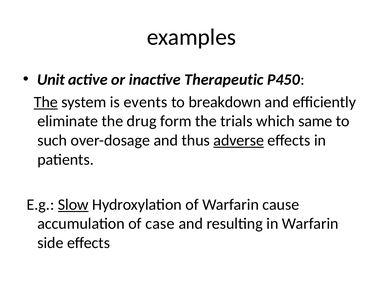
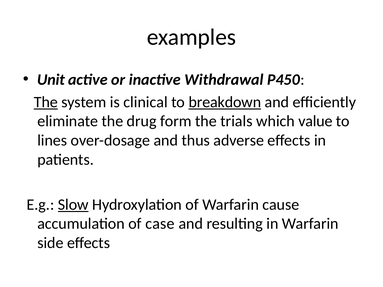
Therapeutic: Therapeutic -> Withdrawal
events: events -> clinical
breakdown underline: none -> present
same: same -> value
such: such -> lines
adverse underline: present -> none
